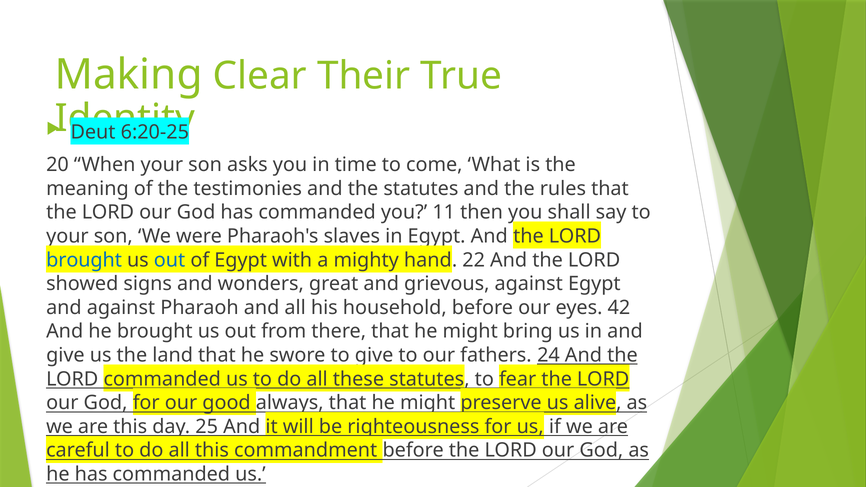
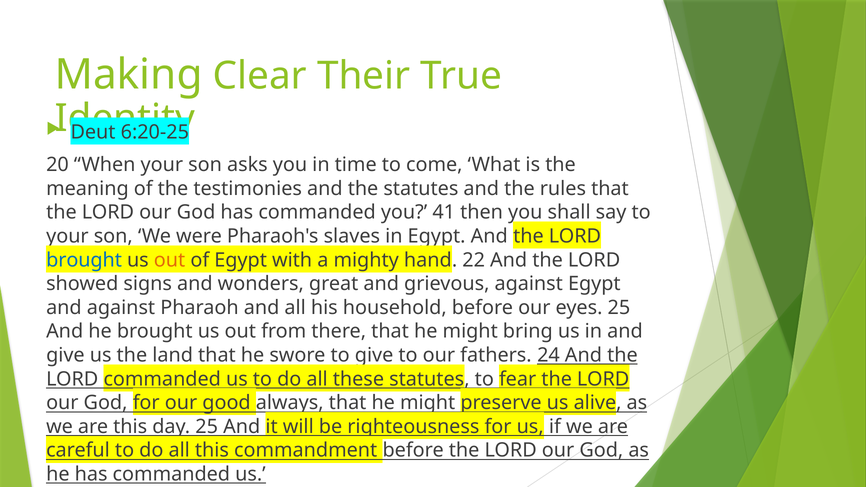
11: 11 -> 41
out at (170, 260) colour: blue -> orange
eyes 42: 42 -> 25
